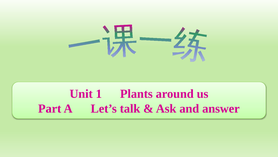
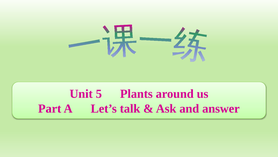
1: 1 -> 5
